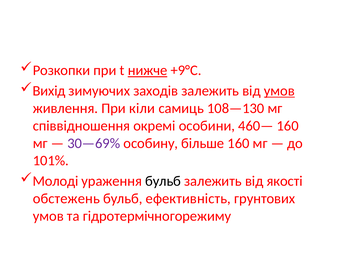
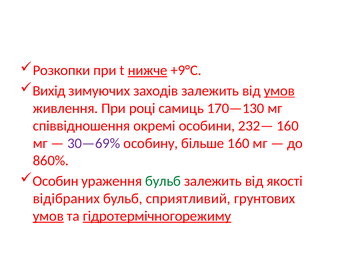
кіли: кіли -> році
108—130: 108—130 -> 170—130
460—: 460— -> 232—
101%: 101% -> 860%
Молоді: Молоді -> Особин
бульб at (163, 181) colour: black -> green
обстежень: обстежень -> відібраних
ефективність: ефективність -> сприятливий
умов at (48, 216) underline: none -> present
гідротермічногорежиму underline: none -> present
